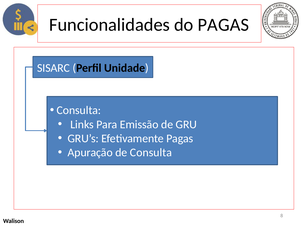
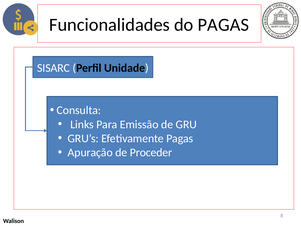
de Consulta: Consulta -> Proceder
